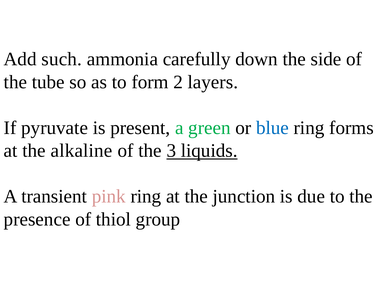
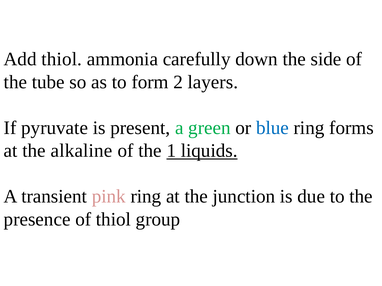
Add such: such -> thiol
3: 3 -> 1
